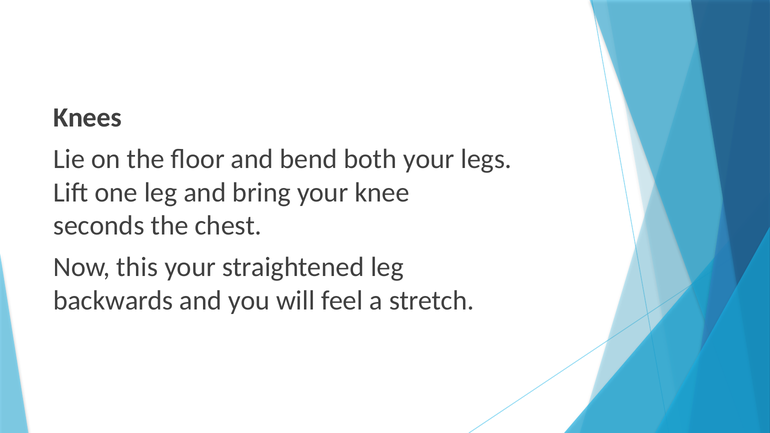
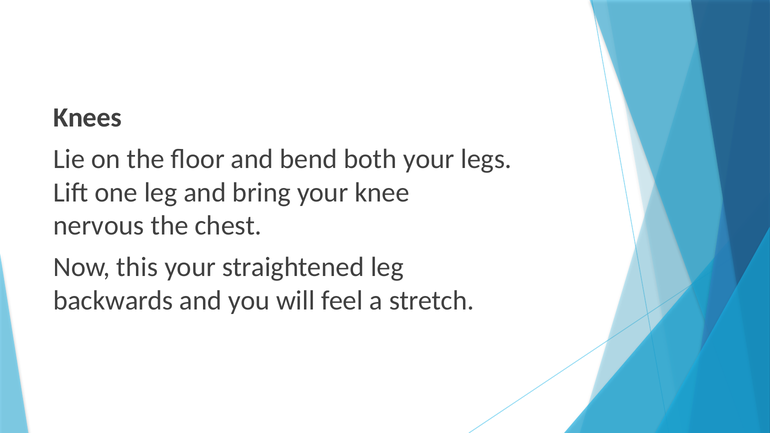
seconds: seconds -> nervous
